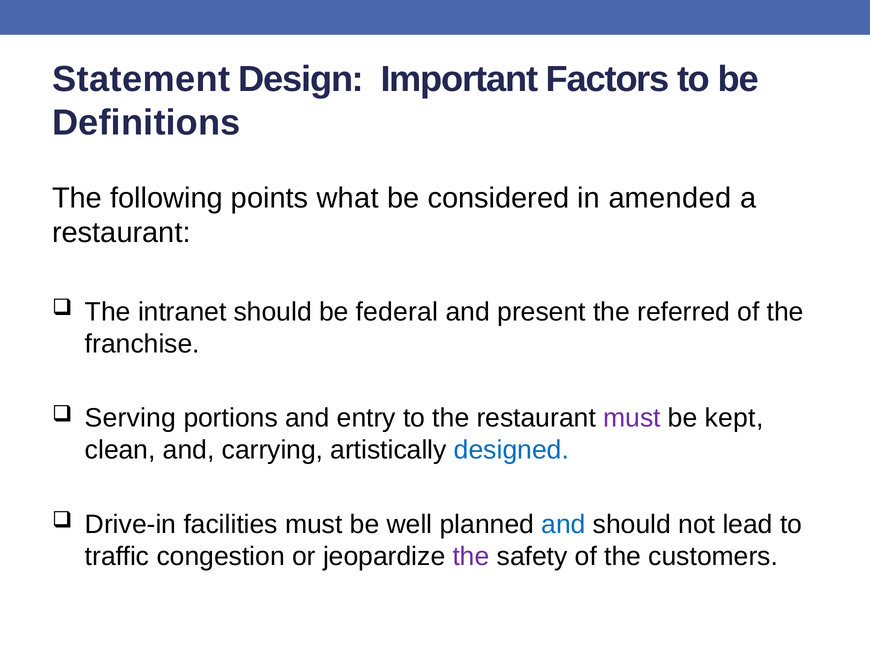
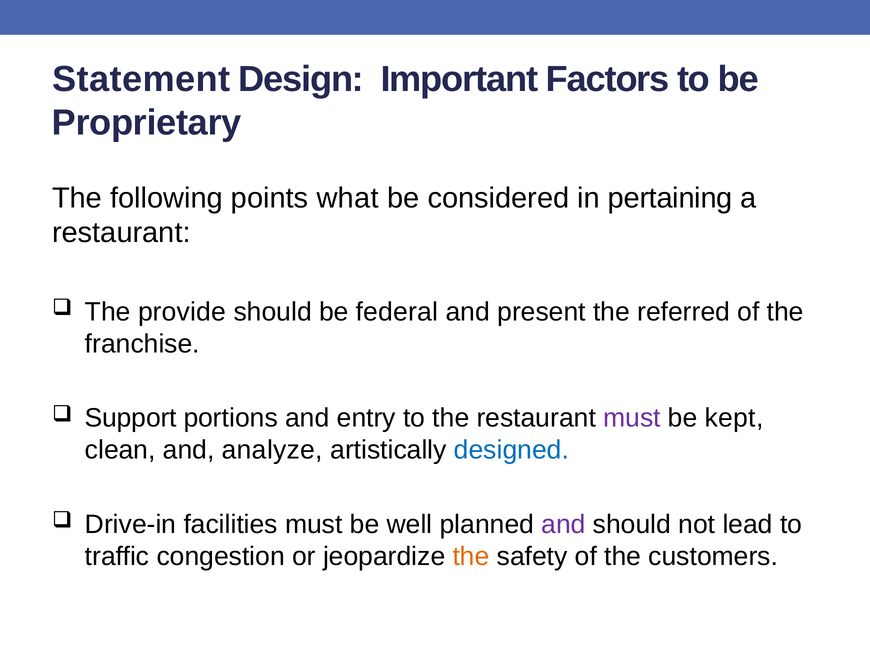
Definitions: Definitions -> Proprietary
amended: amended -> pertaining
intranet: intranet -> provide
Serving: Serving -> Support
carrying: carrying -> analyze
and at (563, 524) colour: blue -> purple
the at (471, 556) colour: purple -> orange
